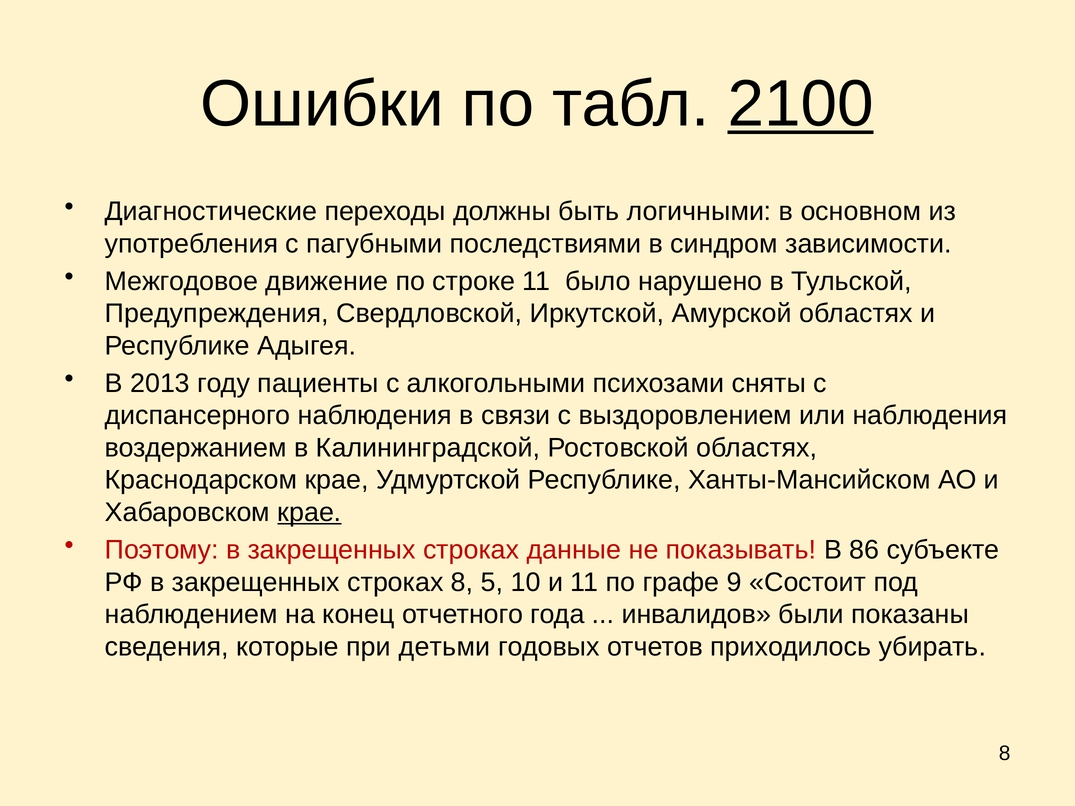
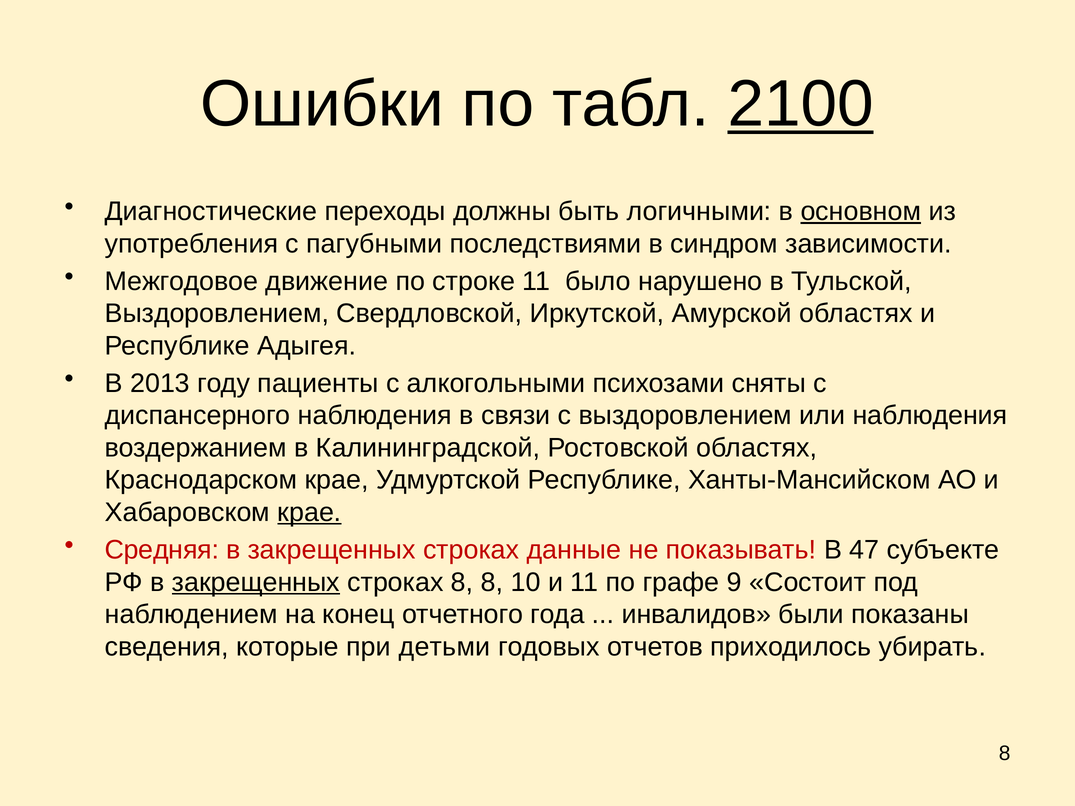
основном underline: none -> present
Предупреждения at (217, 314): Предупреждения -> Выздоровлением
Поэтому: Поэтому -> Средняя
86: 86 -> 47
закрещенных at (256, 582) underline: none -> present
8 5: 5 -> 8
